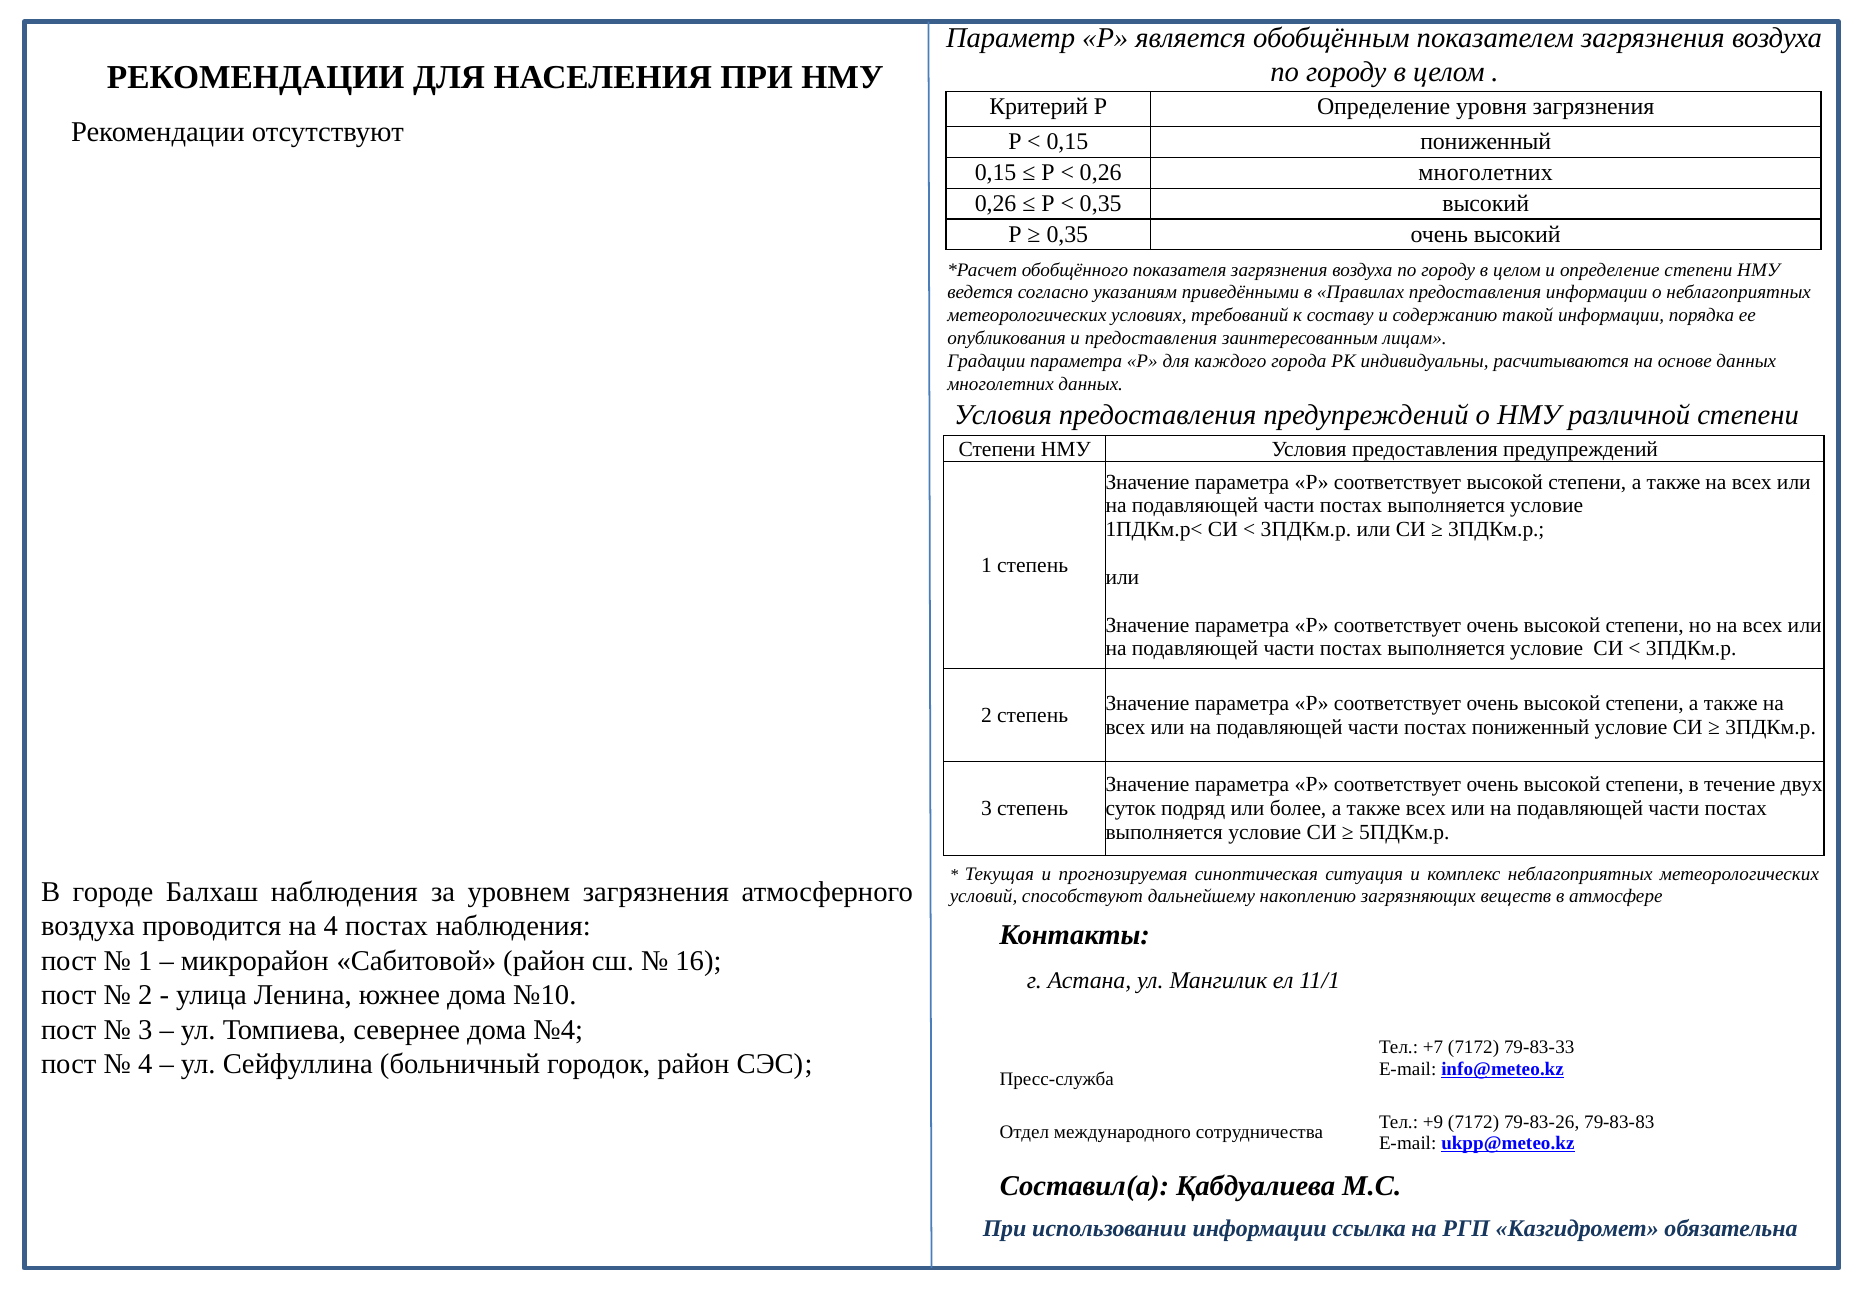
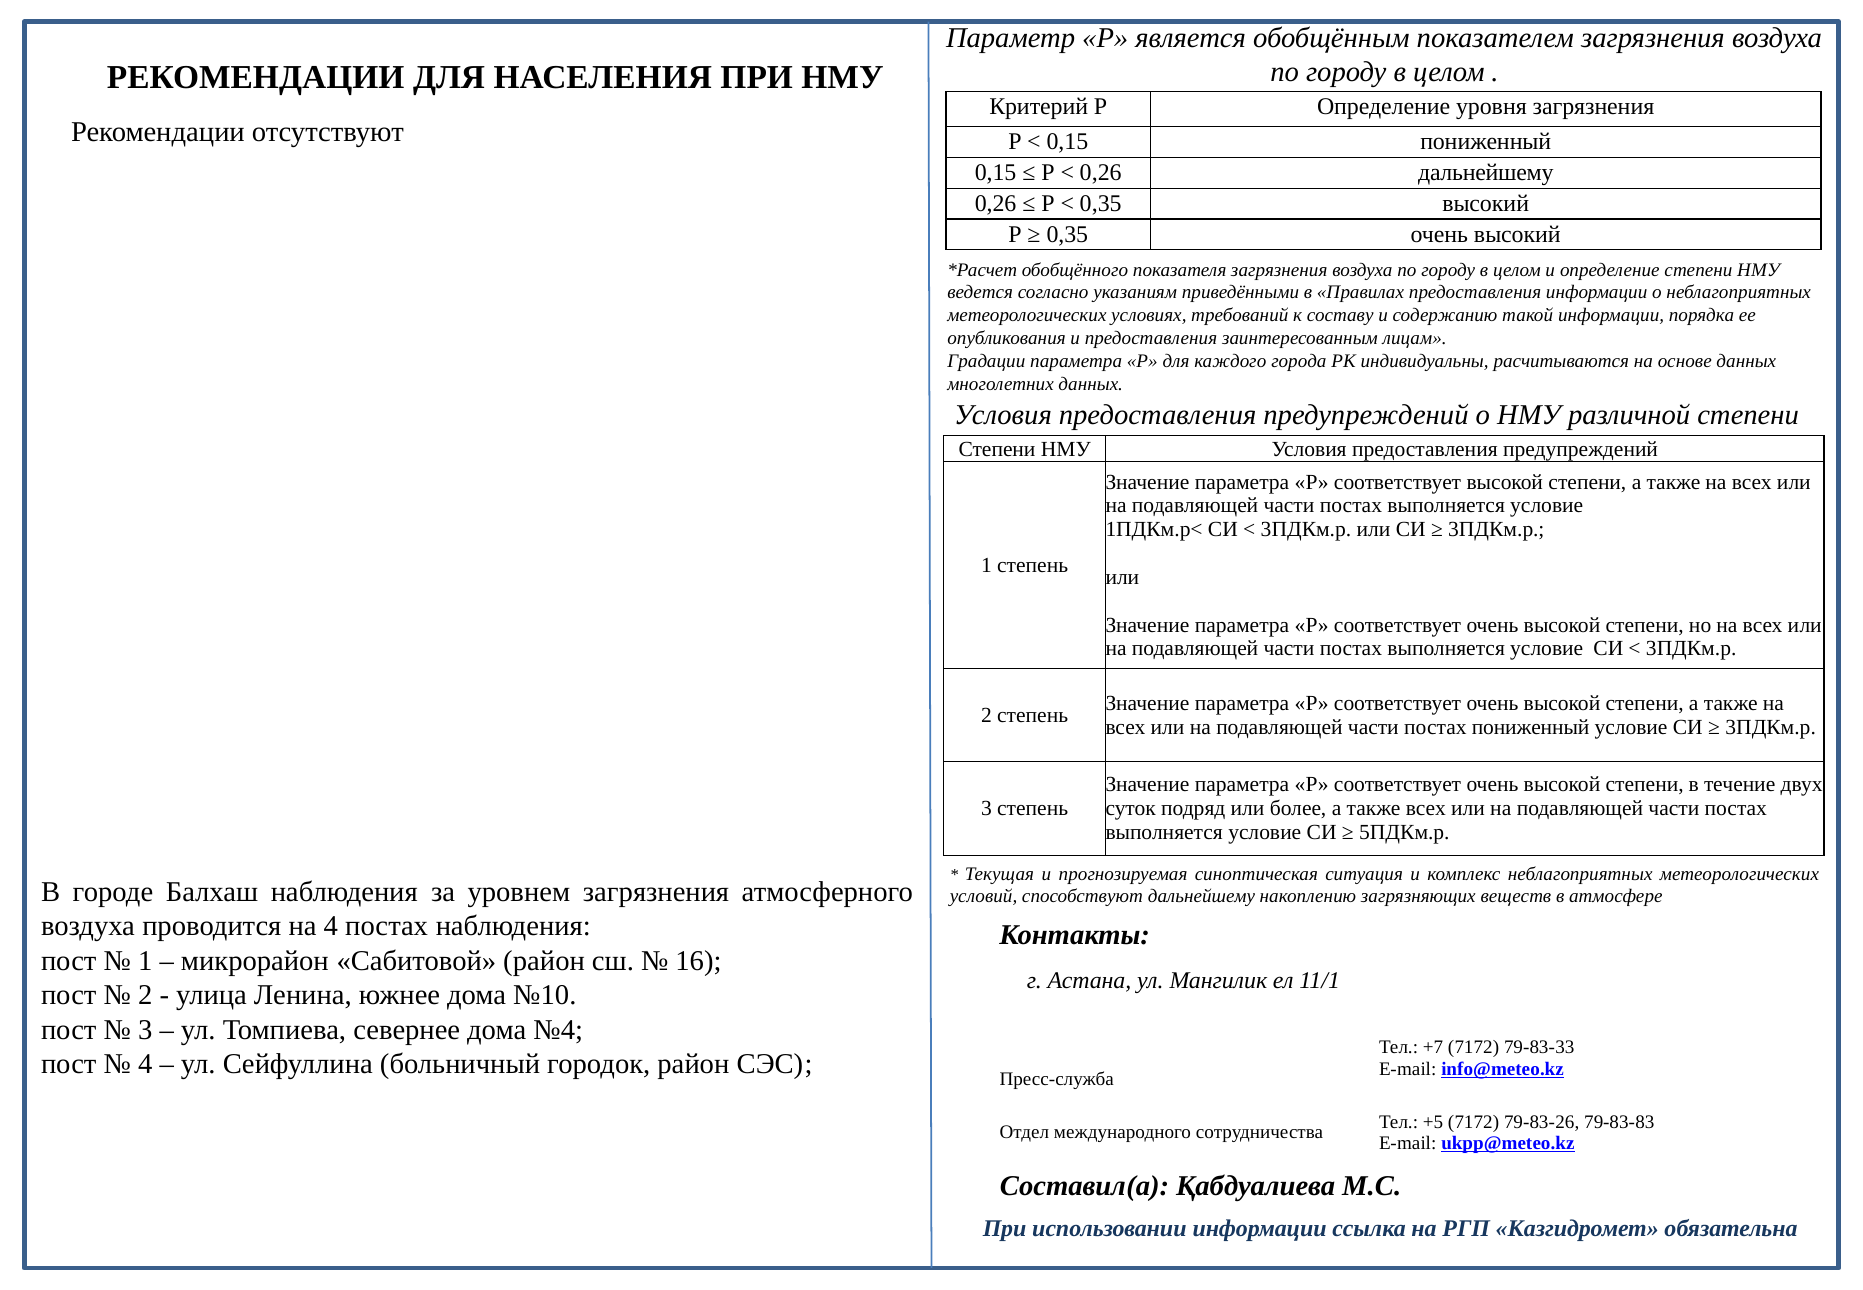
0,26 многолетних: многолетних -> дальнейшему
+9: +9 -> +5
